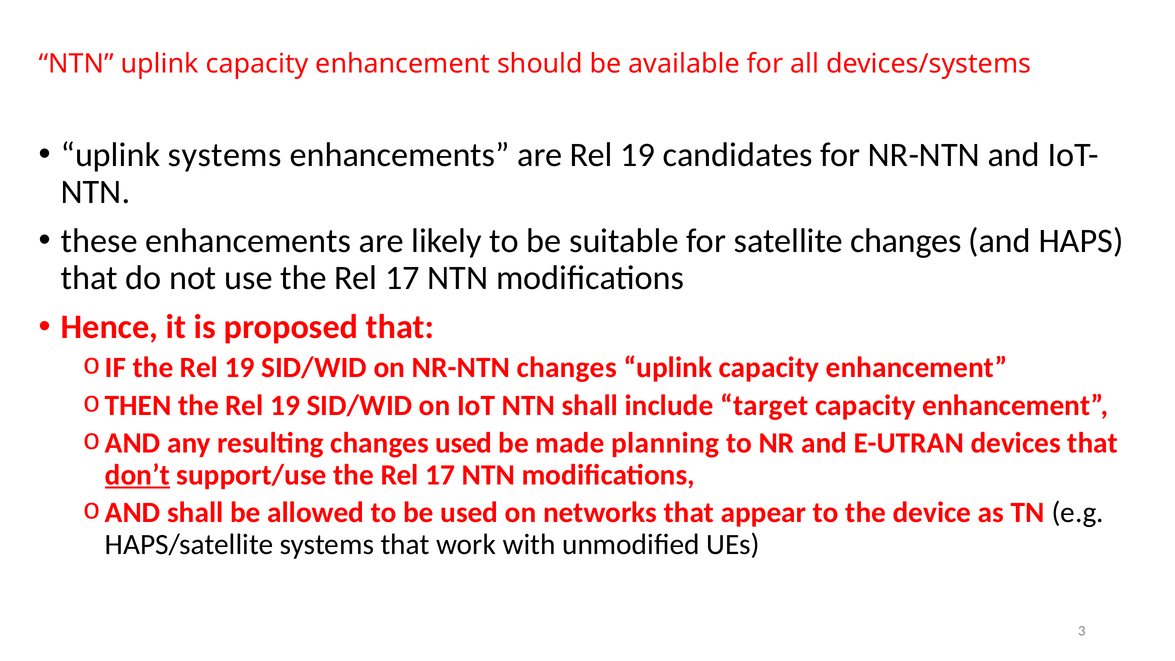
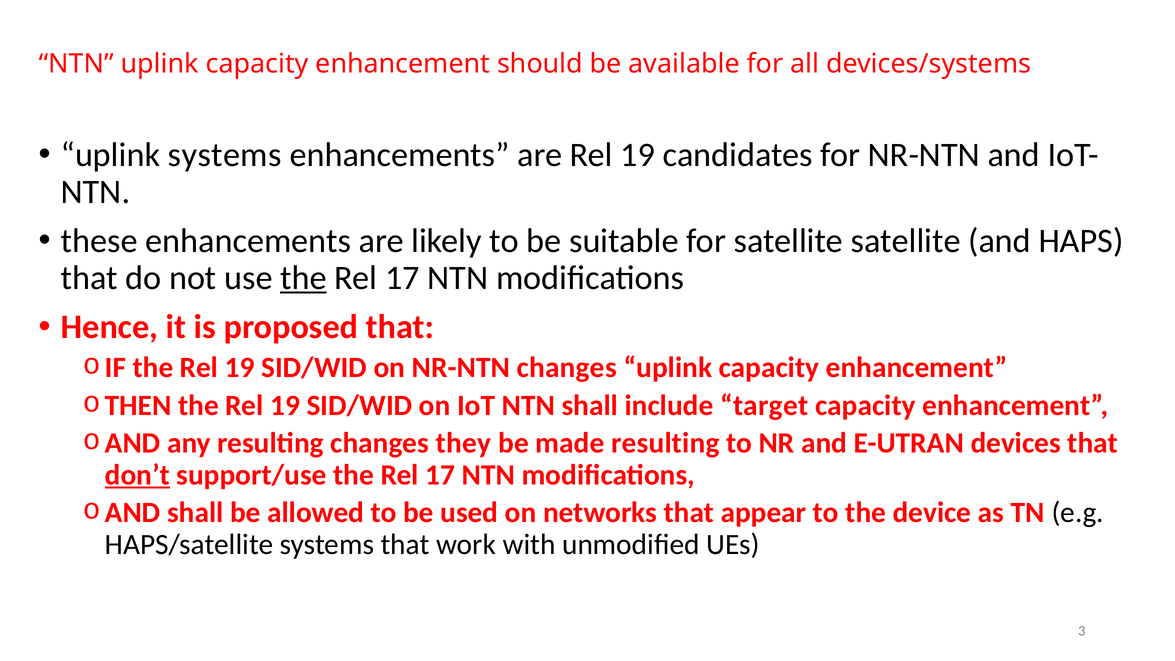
satellite changes: changes -> satellite
the at (303, 278) underline: none -> present
changes used: used -> they
made planning: planning -> resulting
